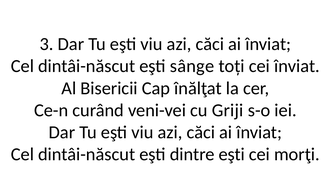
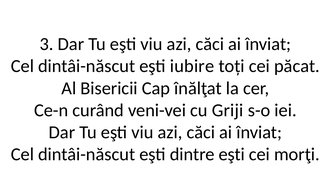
sânge: sânge -> iubire
cei înviat: înviat -> păcat
